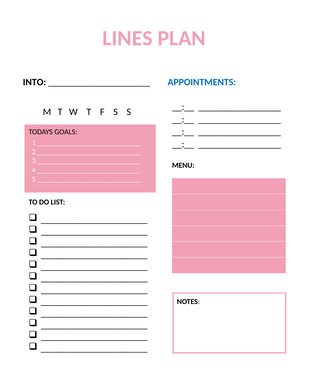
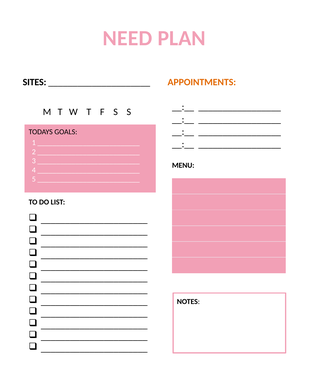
LINES: LINES -> NEED
INTO: INTO -> SITES
APPOINTMENTS colour: blue -> orange
